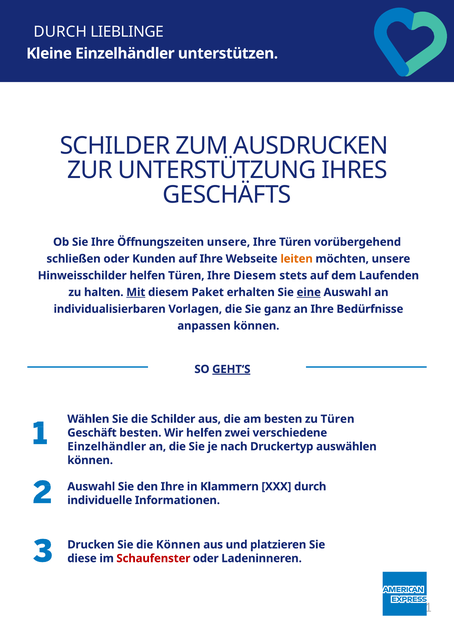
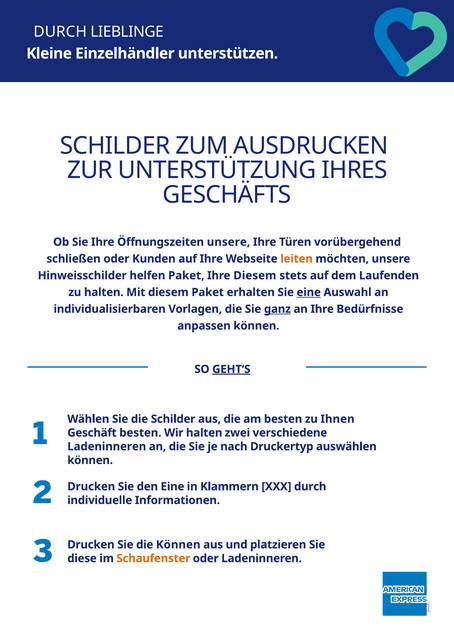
helfen Türen: Türen -> Paket
Mit underline: present -> none
ganz underline: none -> present
zu Türen: Türen -> Ihnen
Wir helfen: helfen -> halten
Einzelhändler at (107, 446): Einzelhändler -> Ladeninneren
Auswahl at (91, 486): Auswahl -> Drucken
den Ihre: Ihre -> Eine
Schaufenster colour: red -> orange
